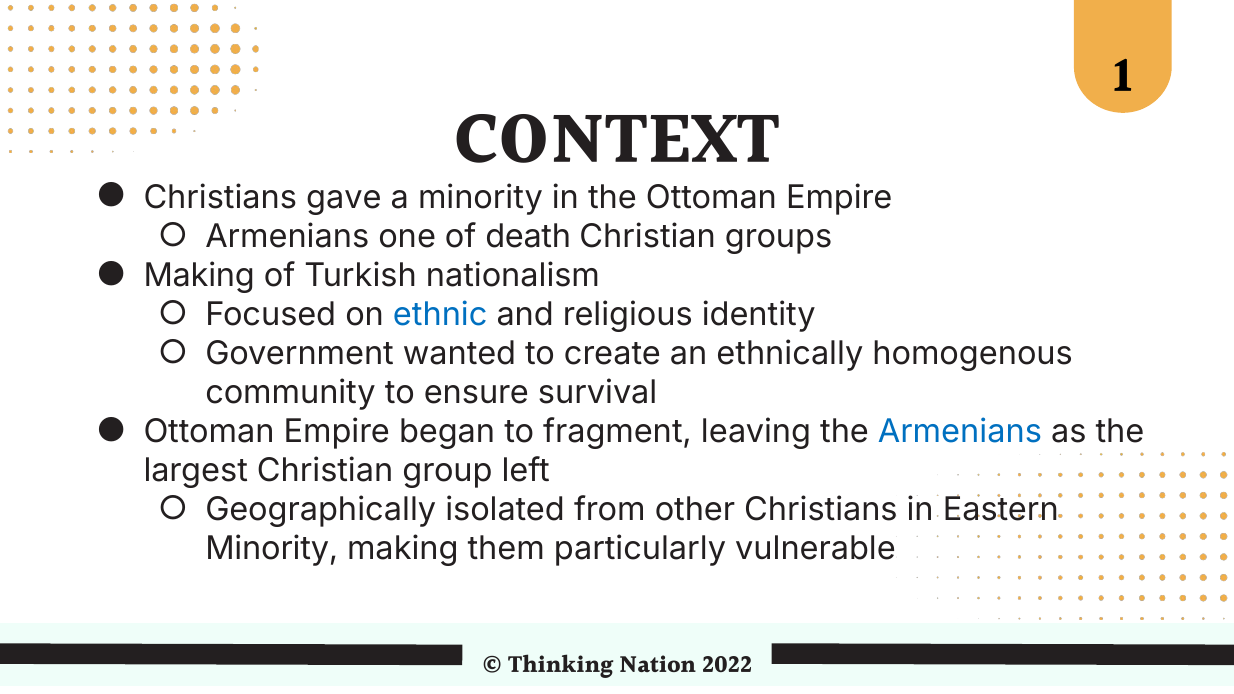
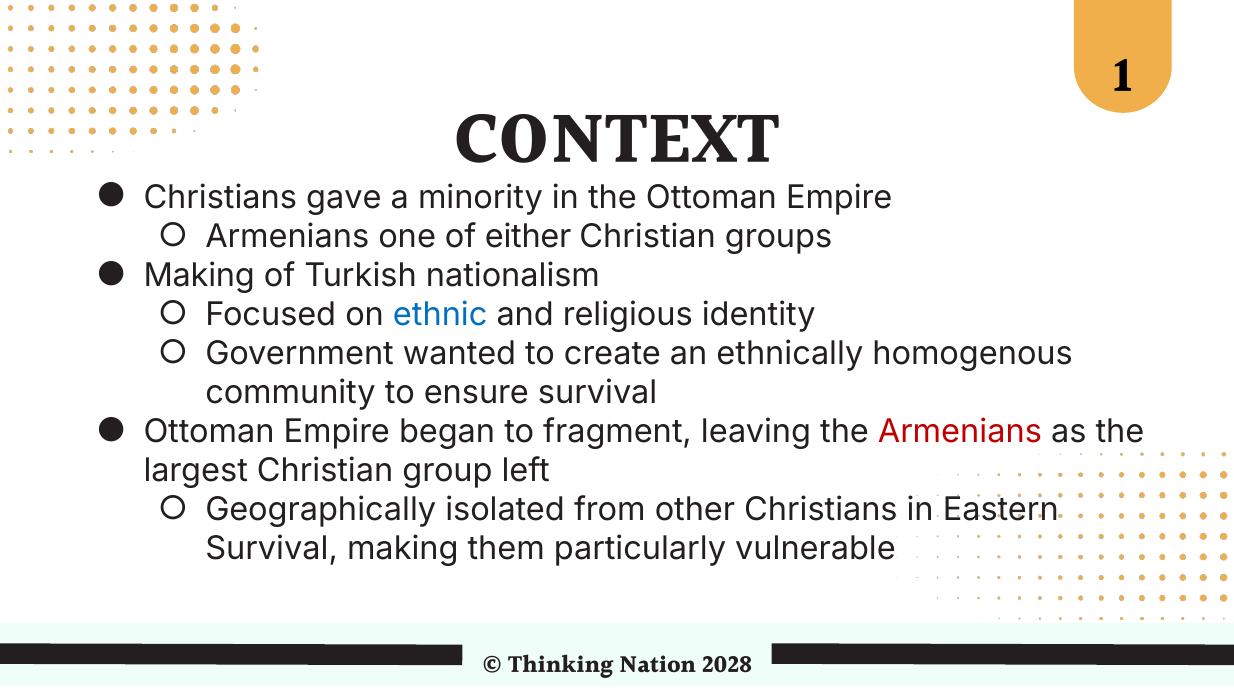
death: death -> either
Armenians at (960, 432) colour: blue -> red
Minority at (272, 549): Minority -> Survival
2022: 2022 -> 2028
